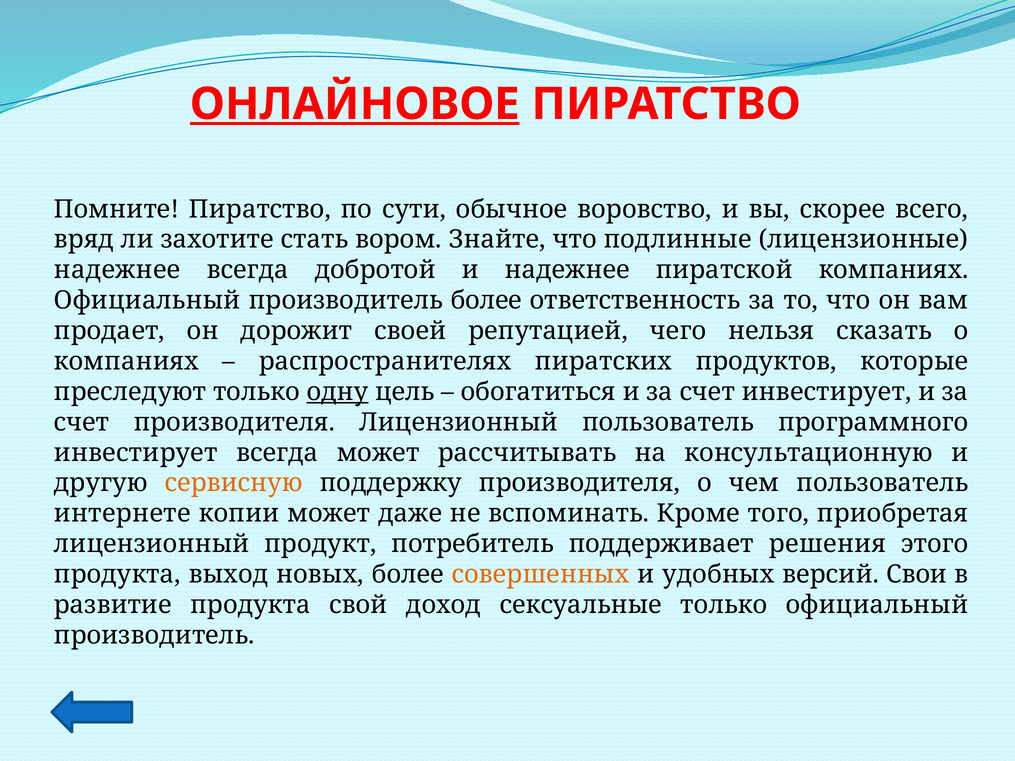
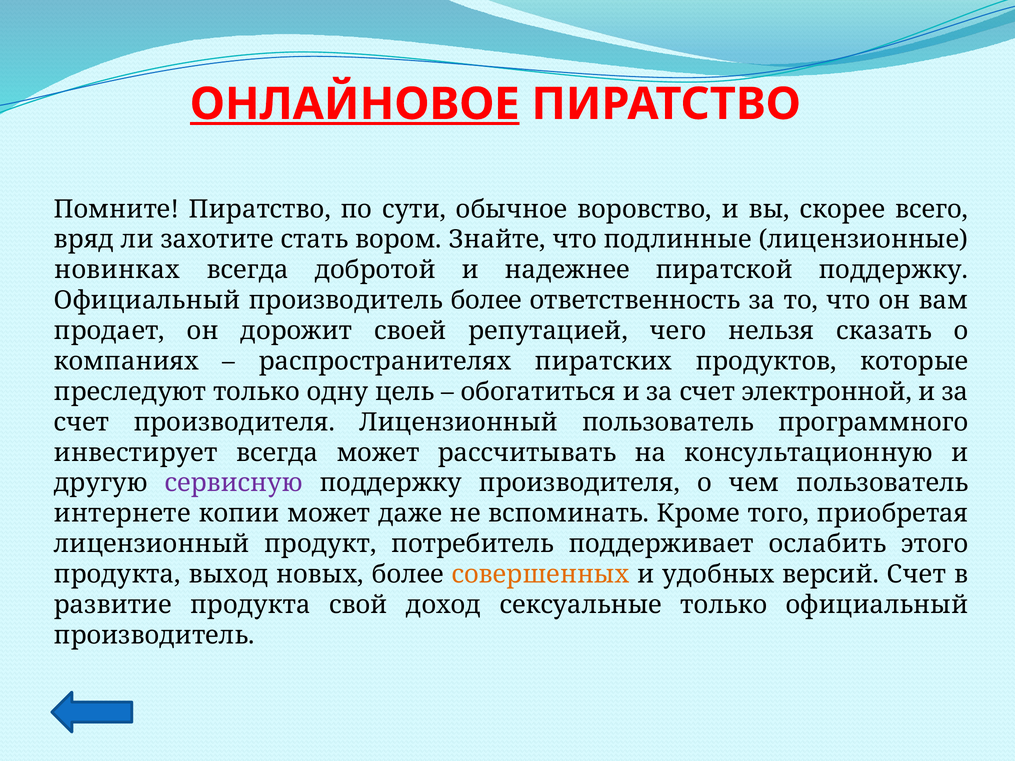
надежнее at (117, 270): надежнее -> новинках
пиратской компаниях: компаниях -> поддержку
одну underline: present -> none
счет инвестирует: инвестирует -> электронной
сервисную colour: orange -> purple
решения: решения -> ослабить
версий Свои: Свои -> Счет
